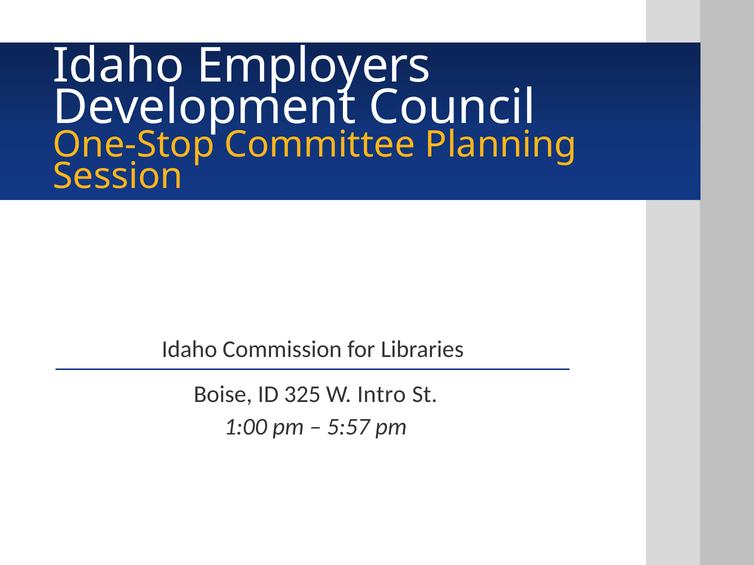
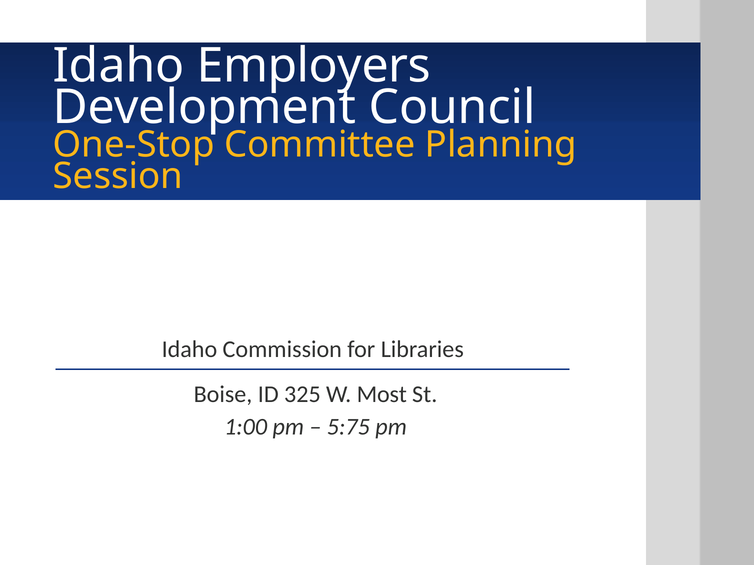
Intro: Intro -> Most
5:57: 5:57 -> 5:75
